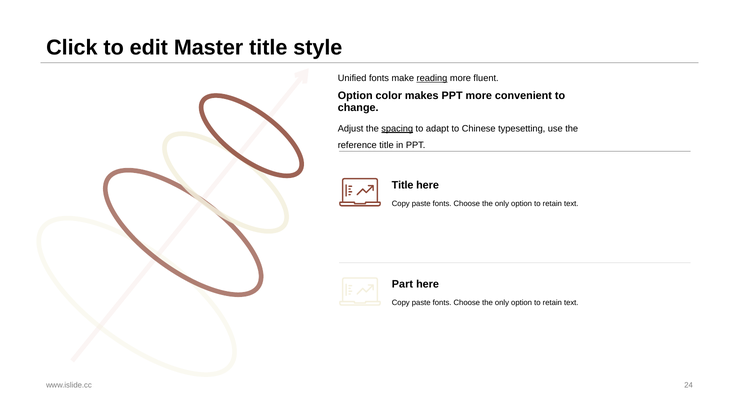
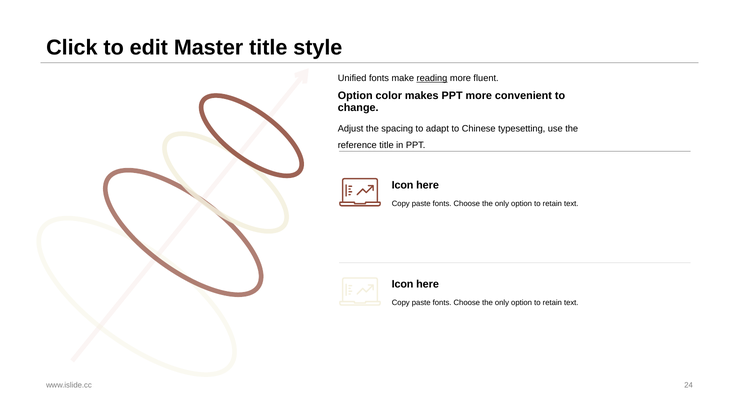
spacing underline: present -> none
Title at (403, 185): Title -> Icon
Part at (402, 284): Part -> Icon
